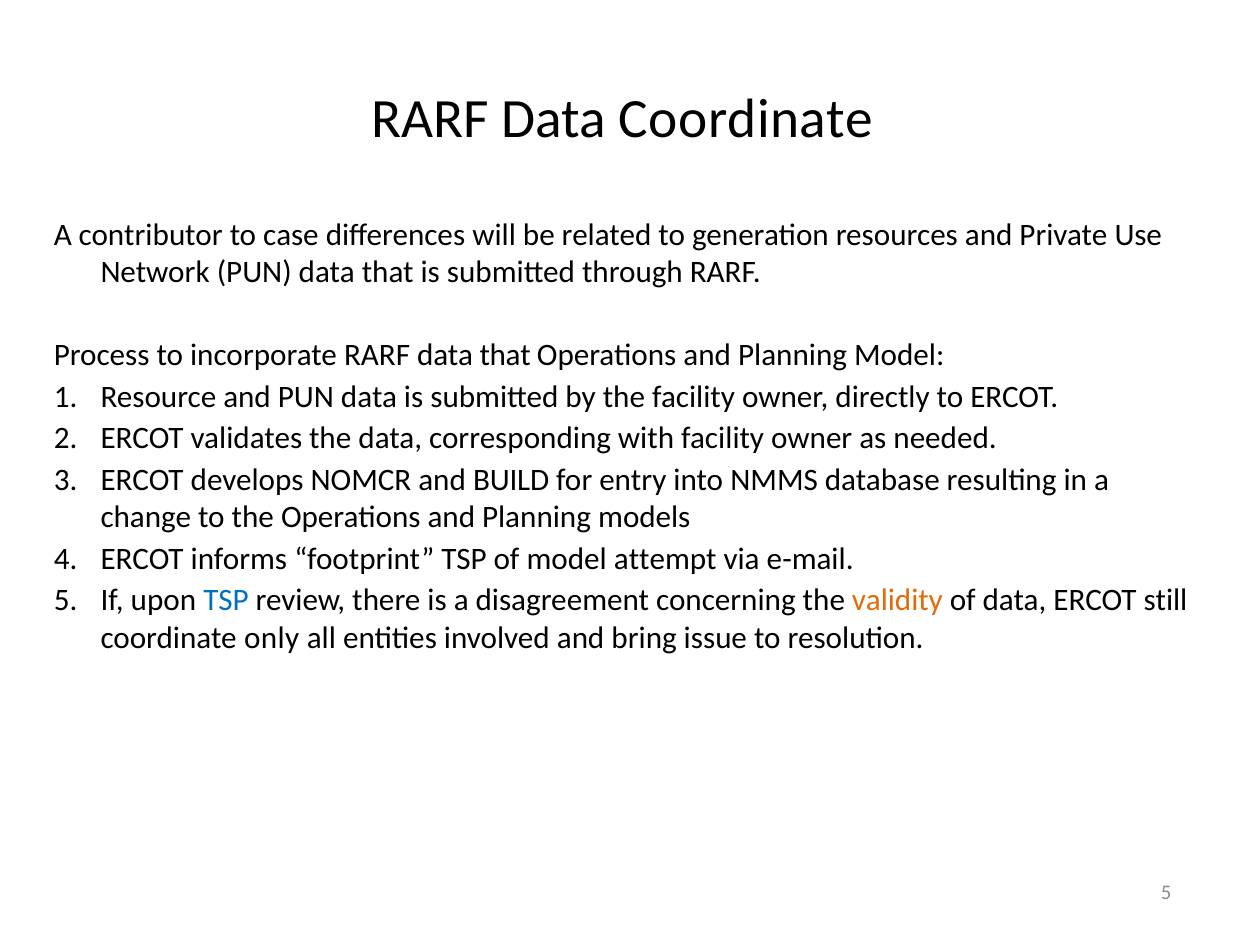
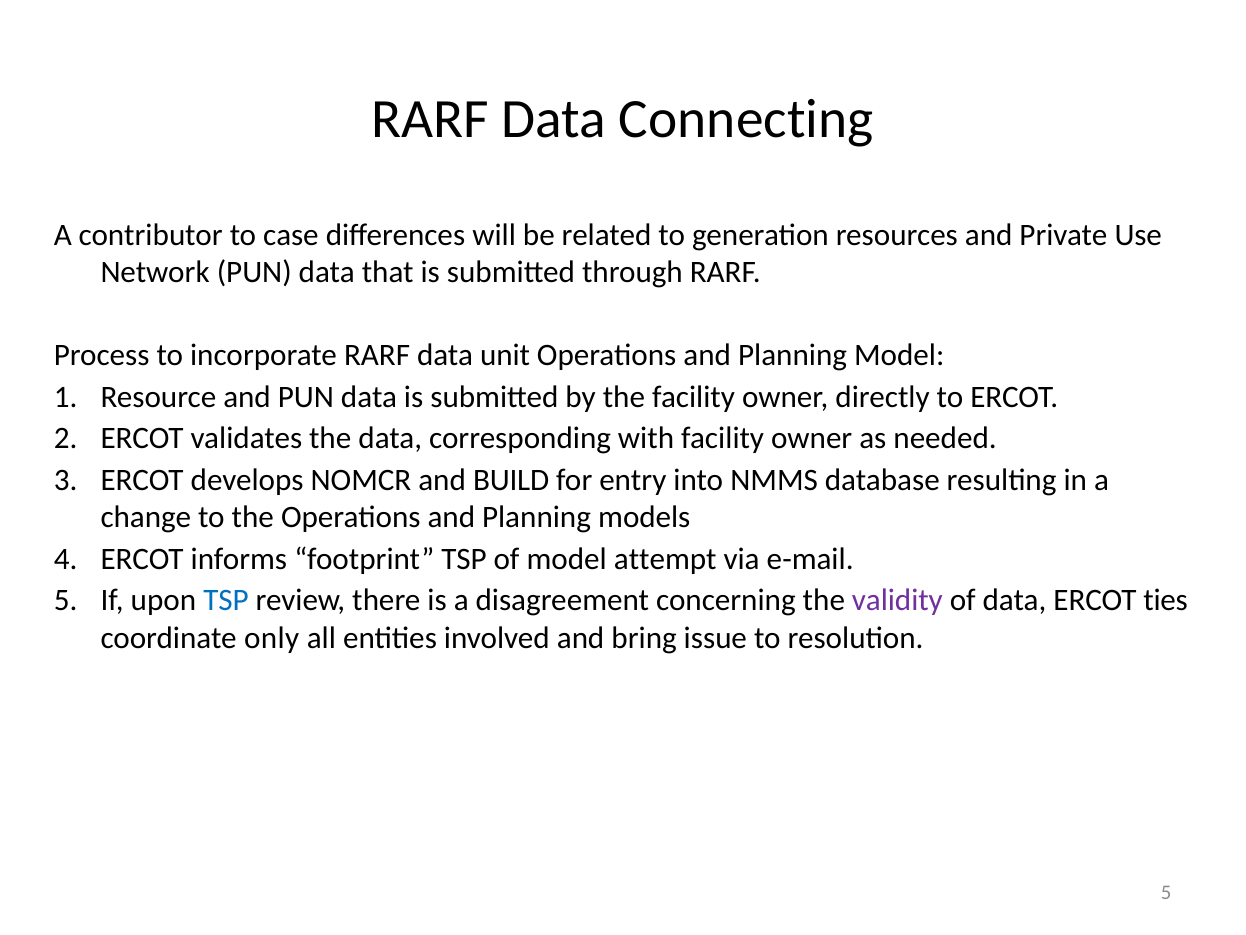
Data Coordinate: Coordinate -> Connecting
RARF data that: that -> unit
validity colour: orange -> purple
still: still -> ties
